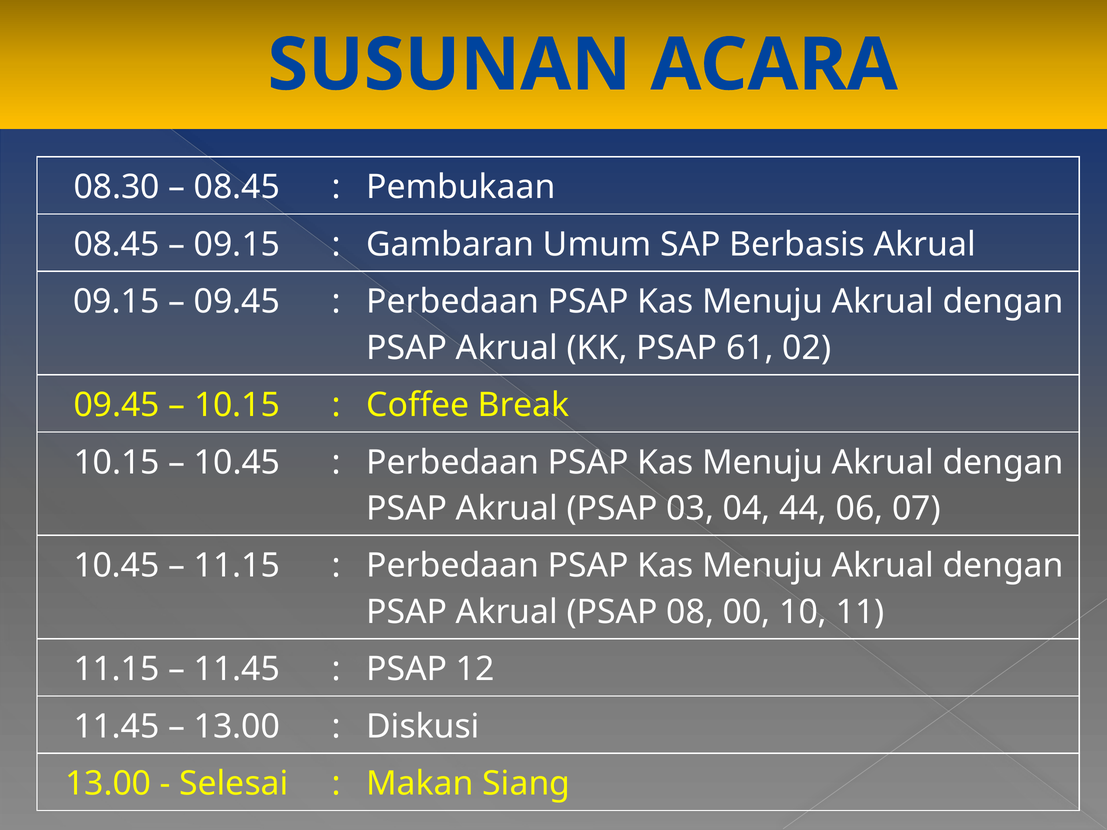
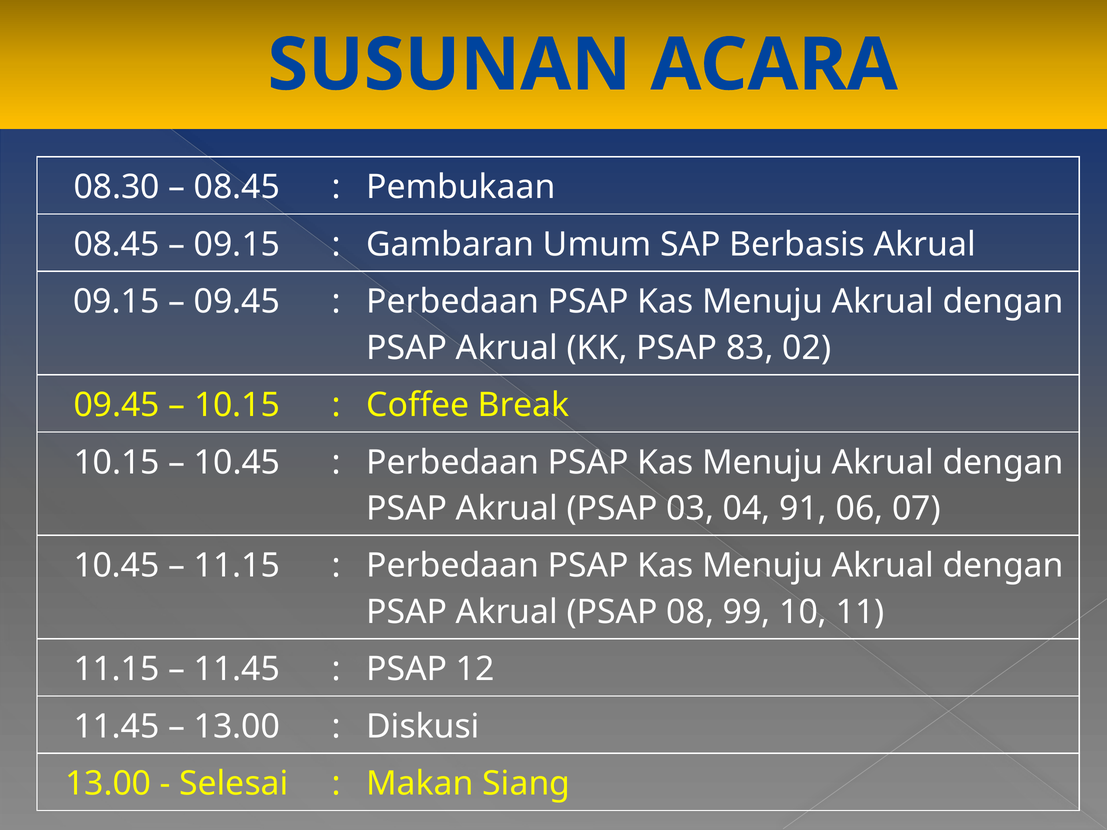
61: 61 -> 83
44: 44 -> 91
00: 00 -> 99
